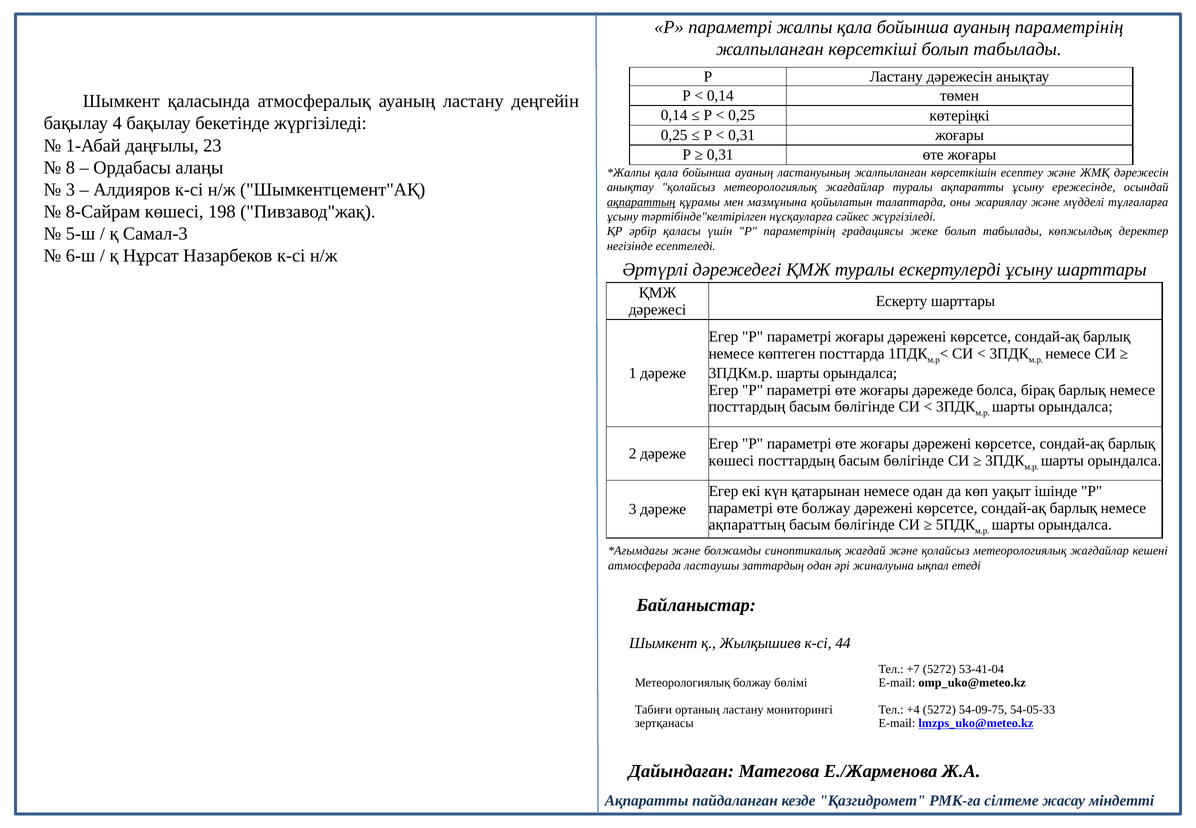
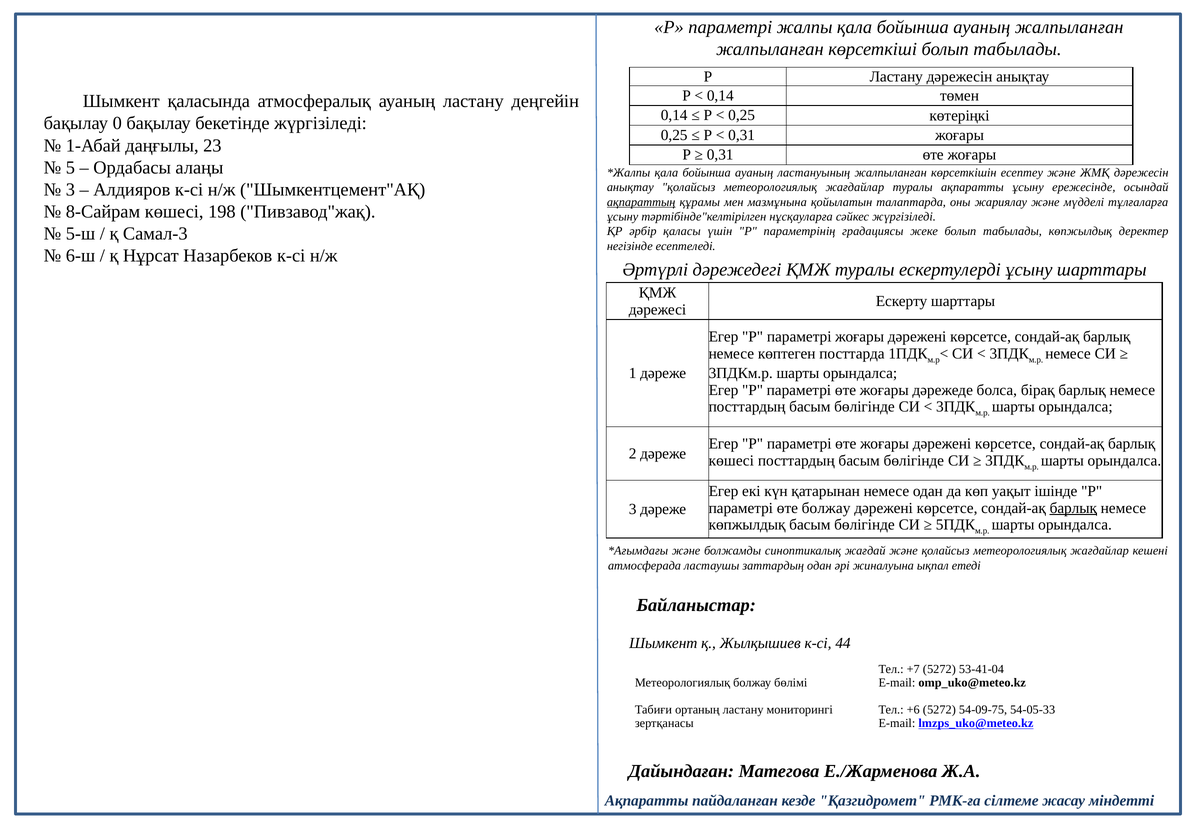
ауаның параметрінің: параметрінің -> жалпыланған
4: 4 -> 0
8: 8 -> 5
барлық at (1073, 508) underline: none -> present
ақпараттың at (747, 525): ақпараттың -> көпжылдық
+4: +4 -> +6
